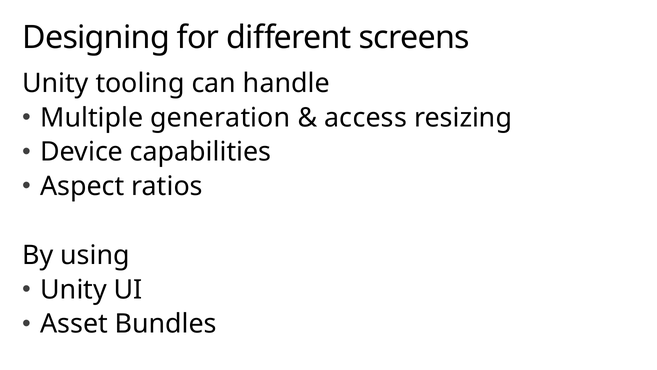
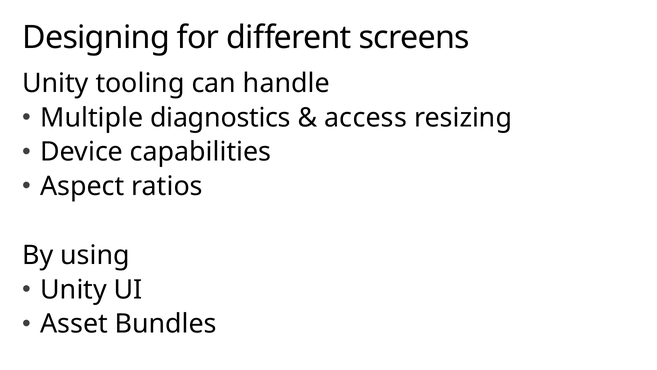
generation: generation -> diagnostics
